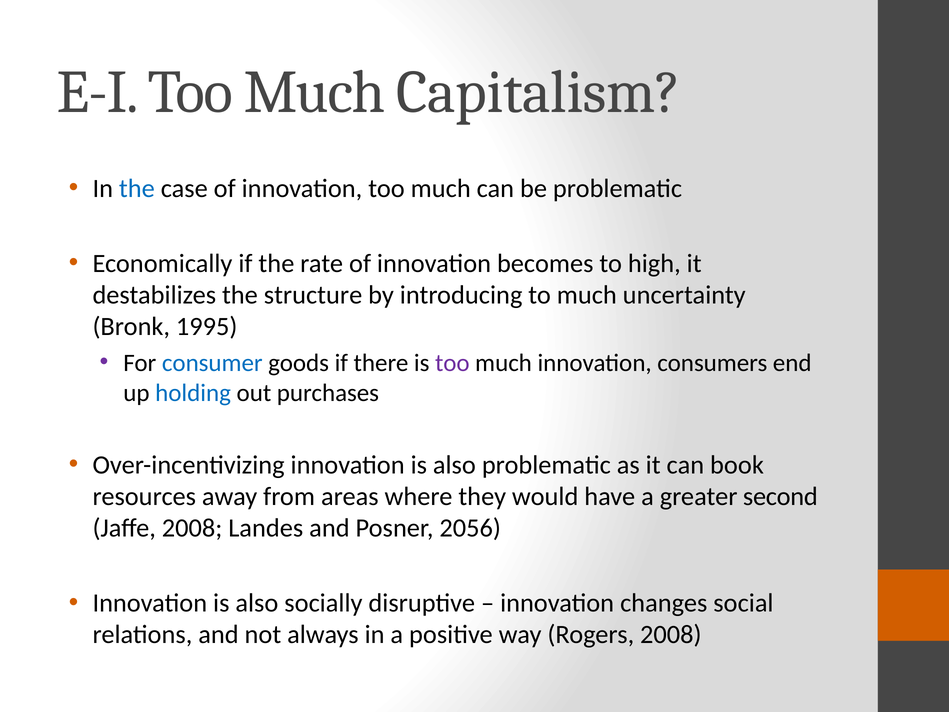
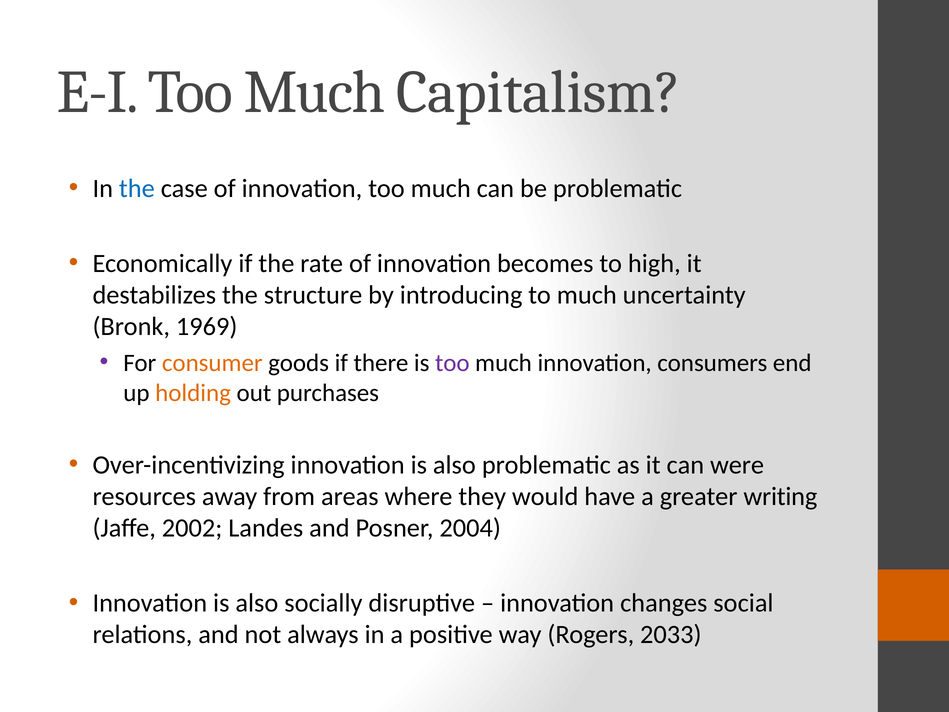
1995: 1995 -> 1969
consumer colour: blue -> orange
holding colour: blue -> orange
book: book -> were
second: second -> writing
Jaffe 2008: 2008 -> 2002
2056: 2056 -> 2004
Rogers 2008: 2008 -> 2033
